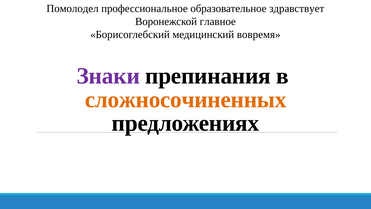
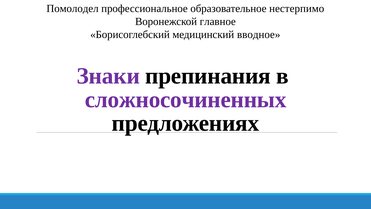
здравствует: здравствует -> нестерпимо
вовремя: вовремя -> вводное
сложносочиненных colour: orange -> purple
